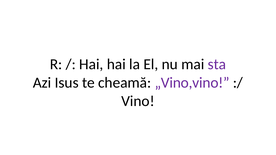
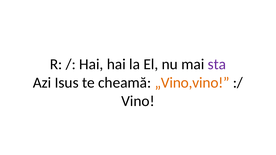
„Vino,vino colour: purple -> orange
